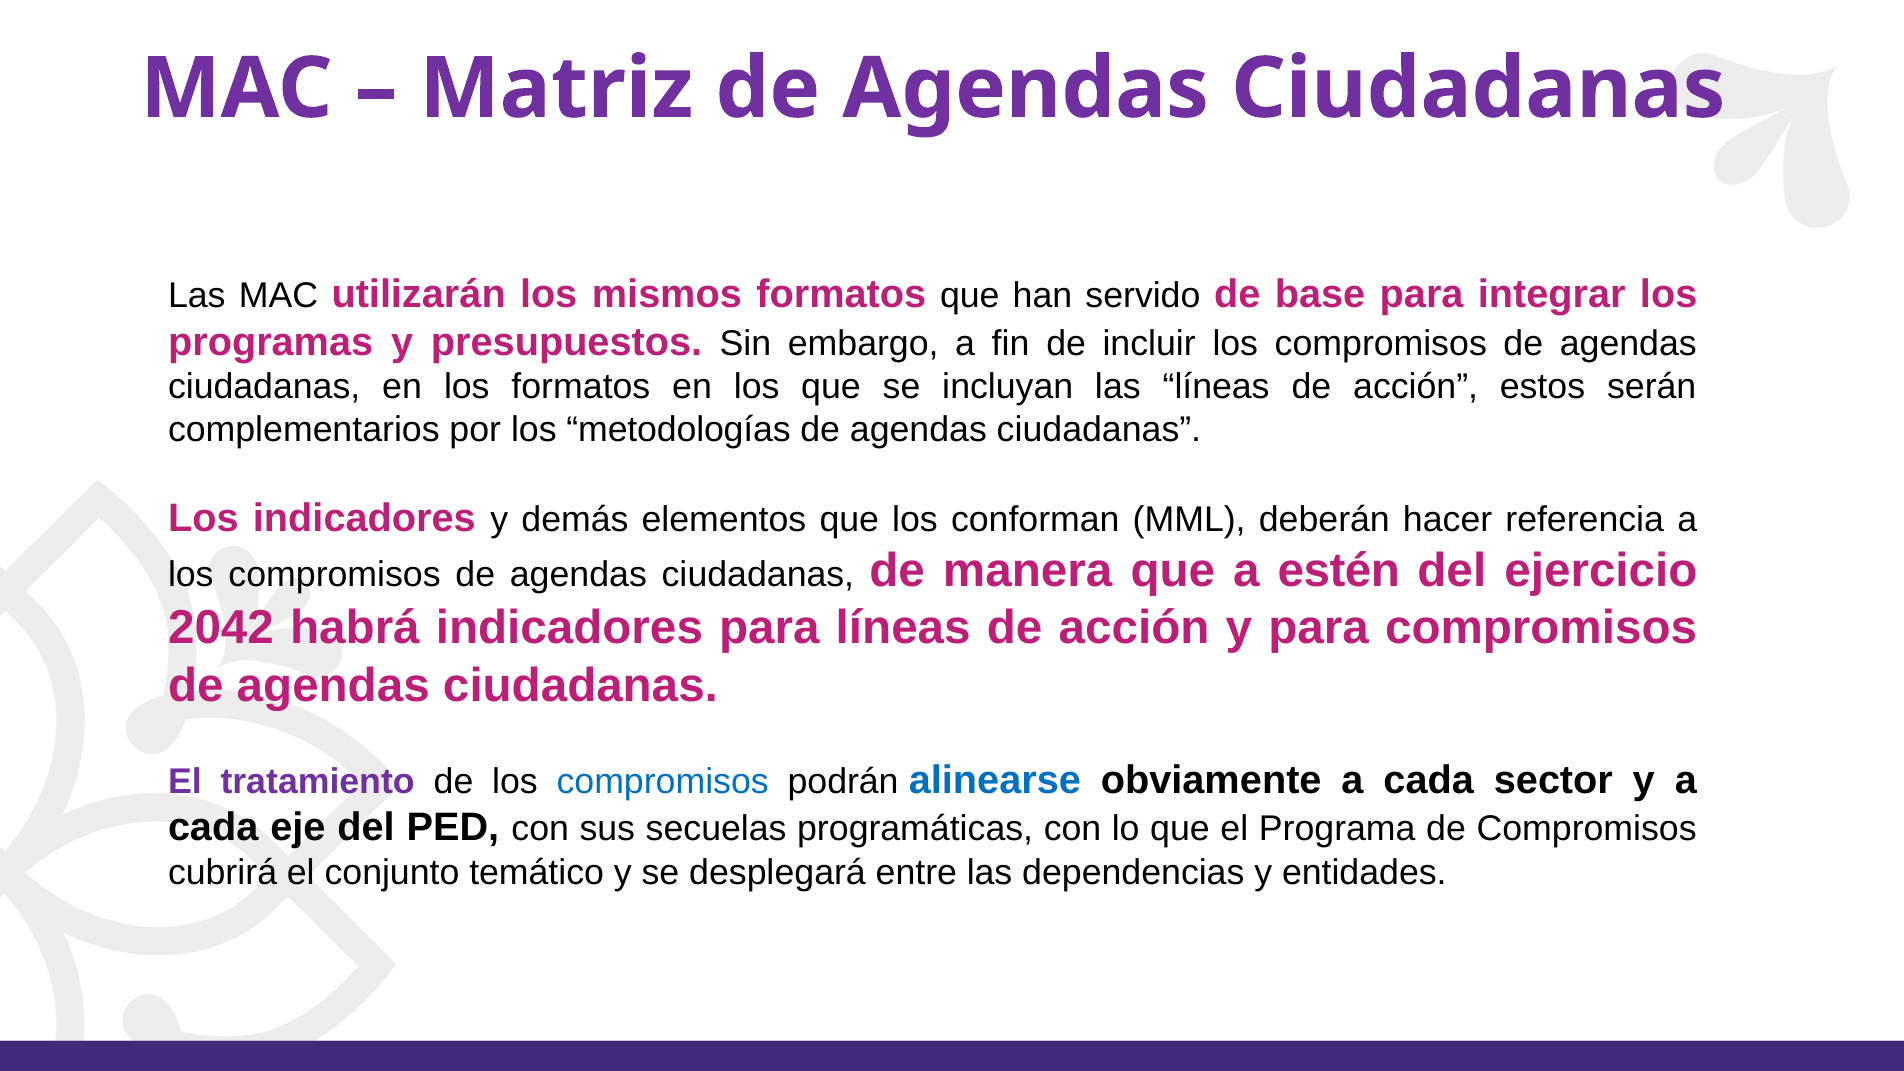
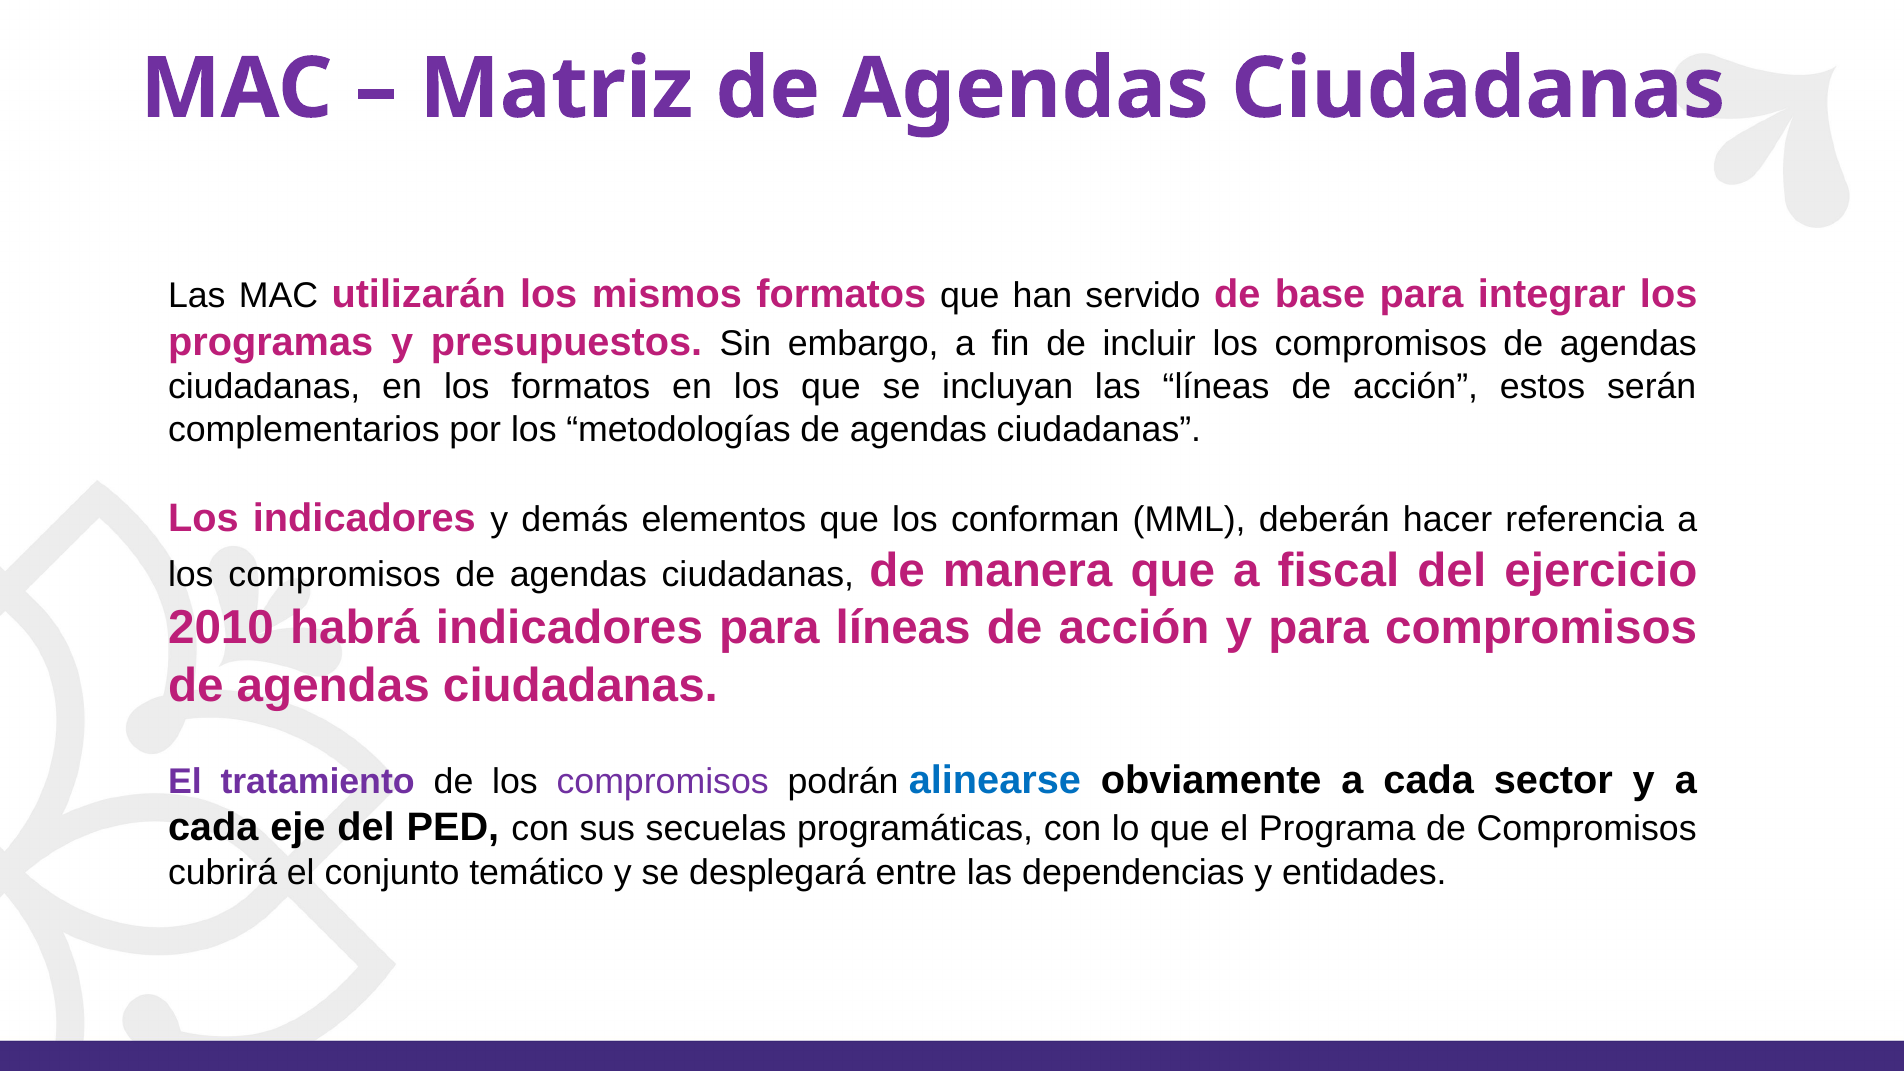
estén: estén -> fiscal
2042: 2042 -> 2010
compromisos at (663, 781) colour: blue -> purple
